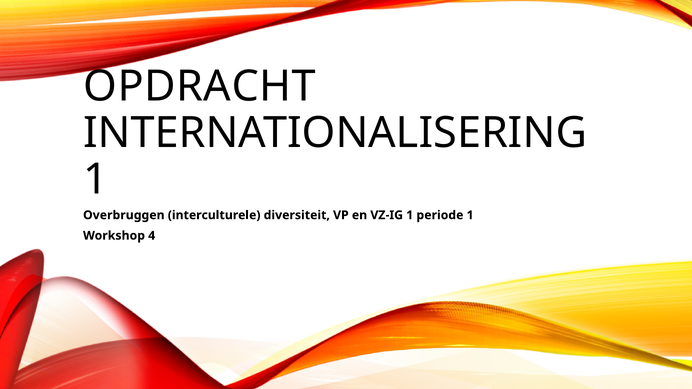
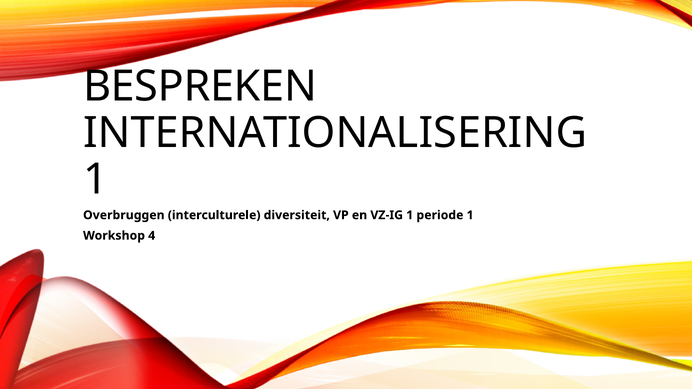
OPDRACHT: OPDRACHT -> BESPREKEN
